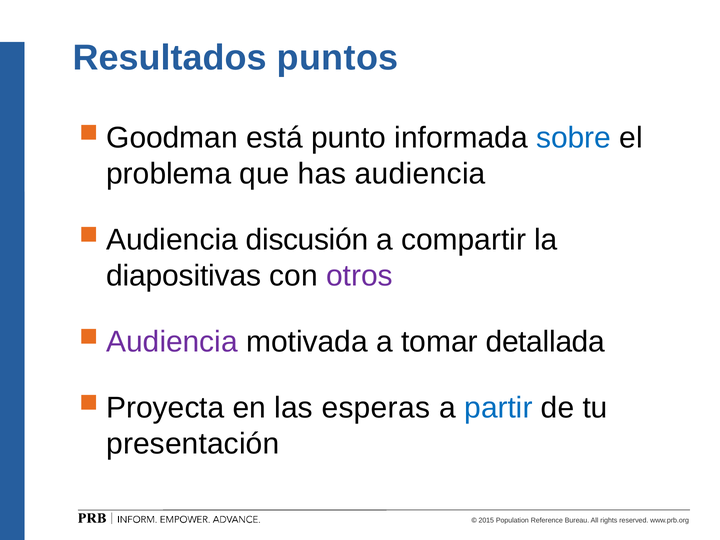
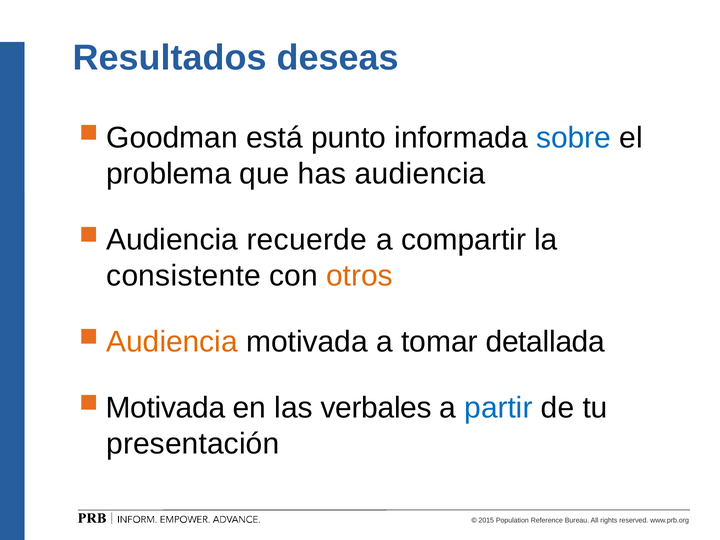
puntos: puntos -> deseas
discusión: discusión -> recuerde
diapositivas: diapositivas -> consistente
otros colour: purple -> orange
Audiencia at (172, 342) colour: purple -> orange
Proyecta at (165, 408): Proyecta -> Motivada
esperas: esperas -> verbales
